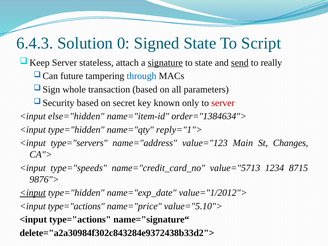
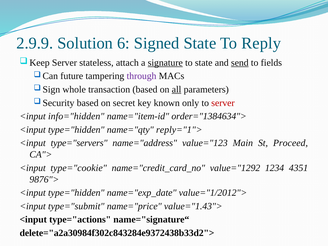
6.4.3: 6.4.3 -> 2.9.9
0: 0 -> 6
Script: Script -> Reply
really: really -> fields
through colour: blue -> purple
all underline: none -> present
else="hidden: else="hidden -> info="hidden
Changes: Changes -> Proceed
type="speeds: type="speeds -> type="cookie
value="5713: value="5713 -> value="1292
8715: 8715 -> 4351
<input at (33, 193) underline: present -> none
type="actions at (76, 206): type="actions -> type="submit
value="5.10">: value="5.10"> -> value="1.43">
